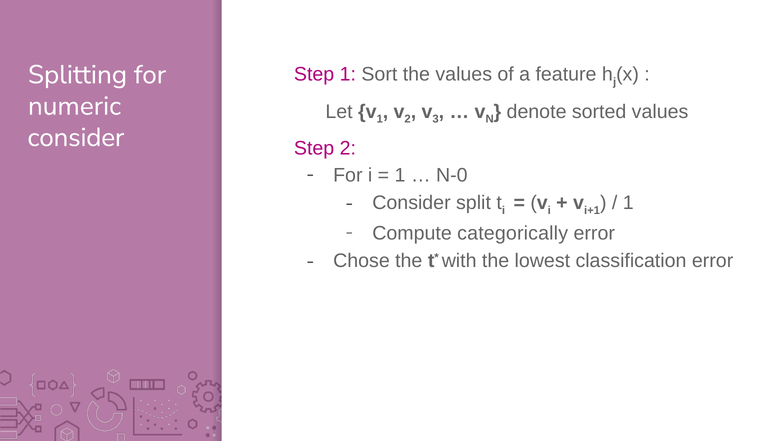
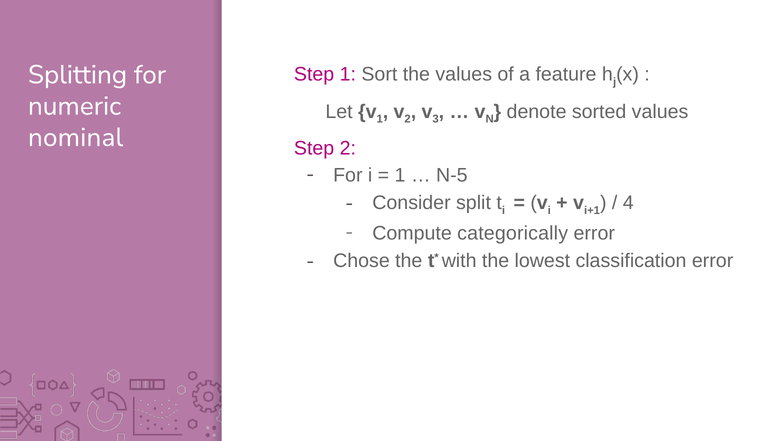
consider at (76, 137): consider -> nominal
N-0: N-0 -> N-5
1 at (628, 203): 1 -> 4
